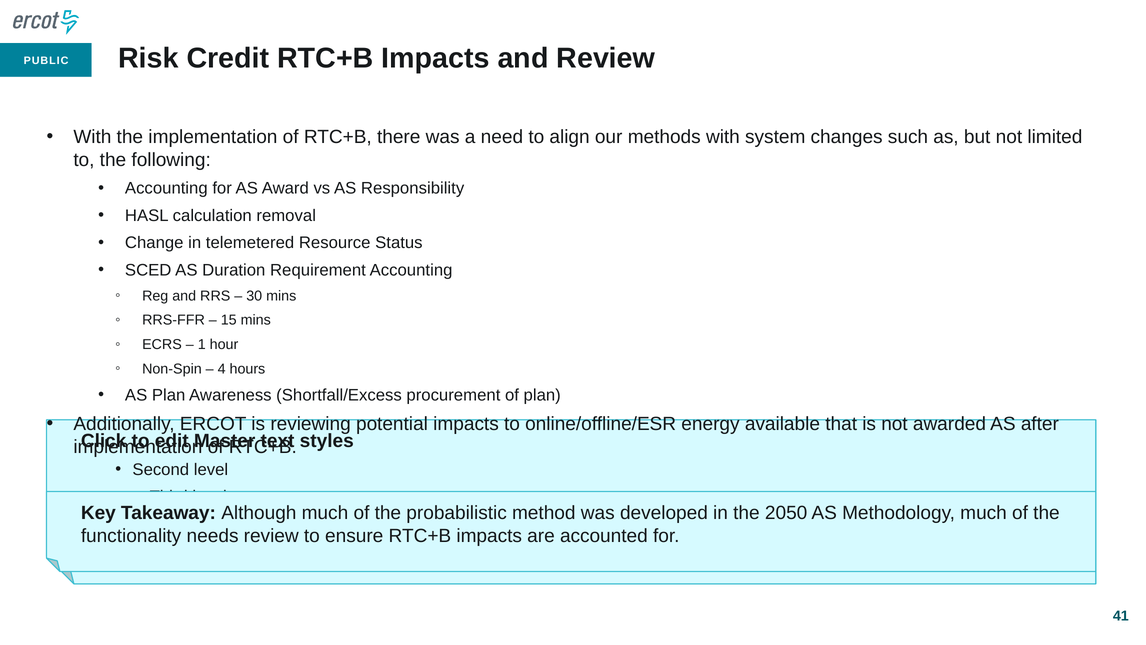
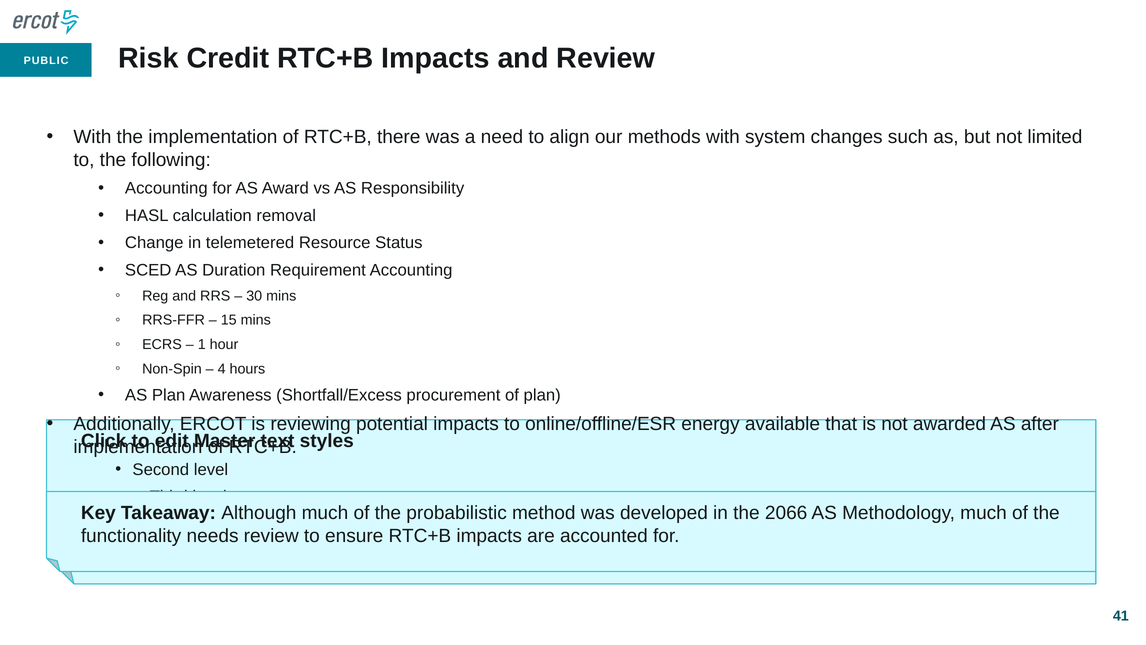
2050: 2050 -> 2066
